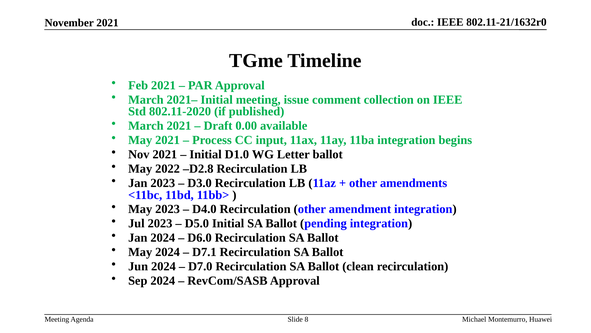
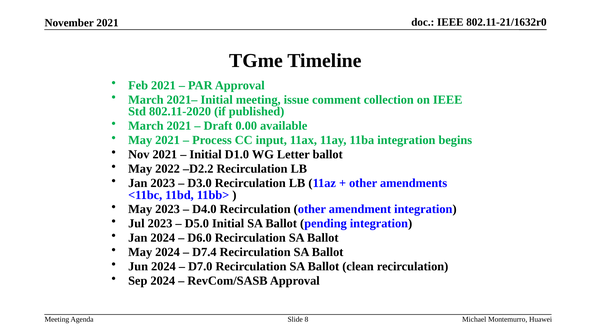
D2.8: D2.8 -> D2.2
D7.1: D7.1 -> D7.4
